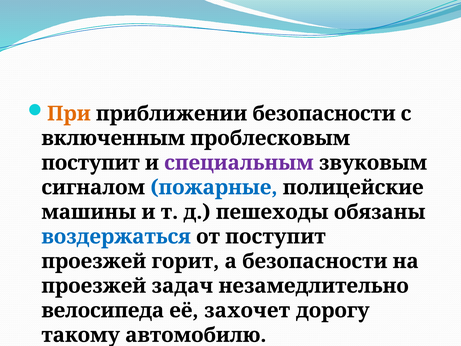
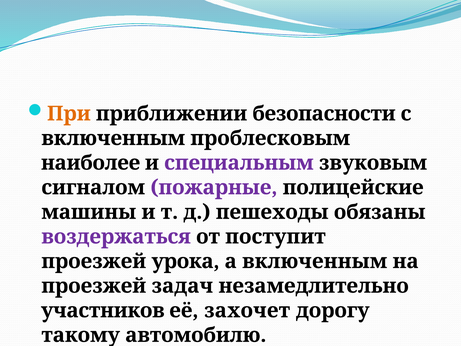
поступит at (91, 163): поступит -> наиболее
пожарные colour: blue -> purple
воздержаться colour: blue -> purple
горит: горит -> урока
а безопасности: безопасности -> включенным
велосипеда: велосипеда -> участников
